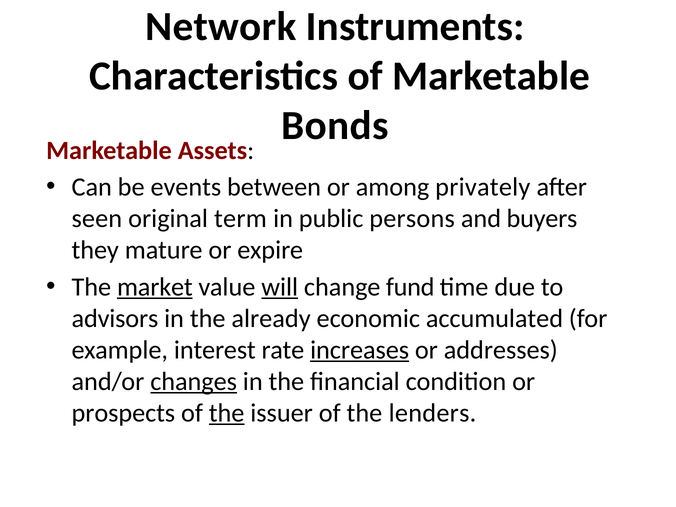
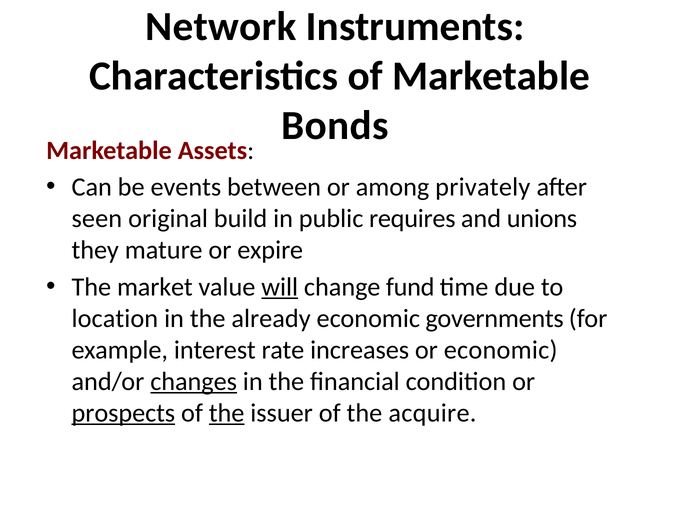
term: term -> build
persons: persons -> requires
buyers: buyers -> unions
market underline: present -> none
advisors: advisors -> location
accumulated: accumulated -> governments
increases underline: present -> none
or addresses: addresses -> economic
prospects underline: none -> present
lenders: lenders -> acquire
